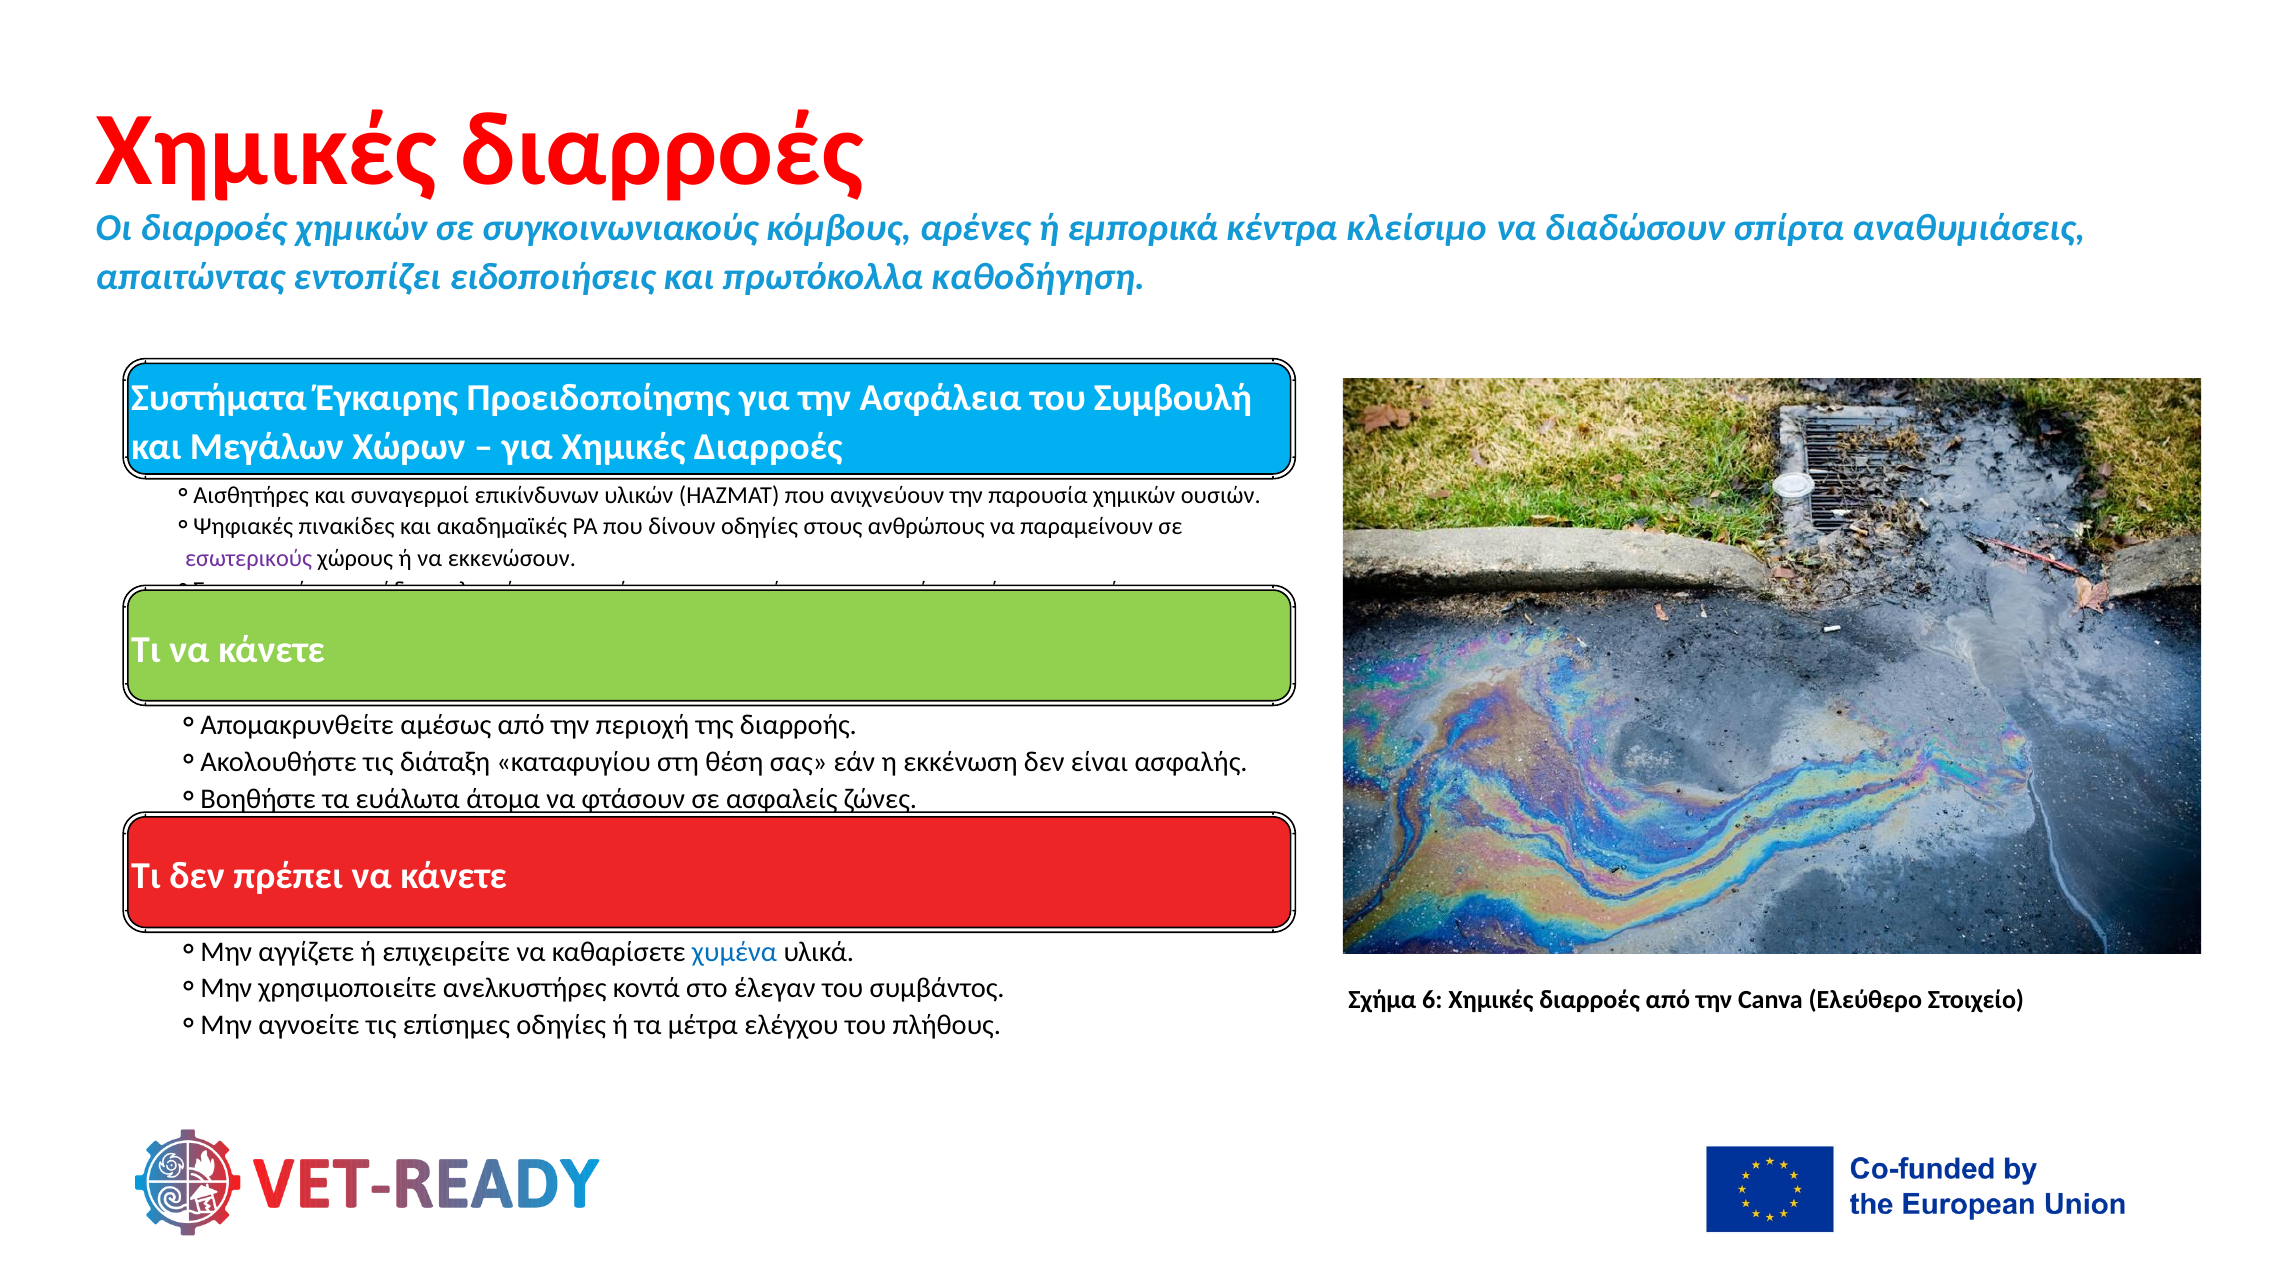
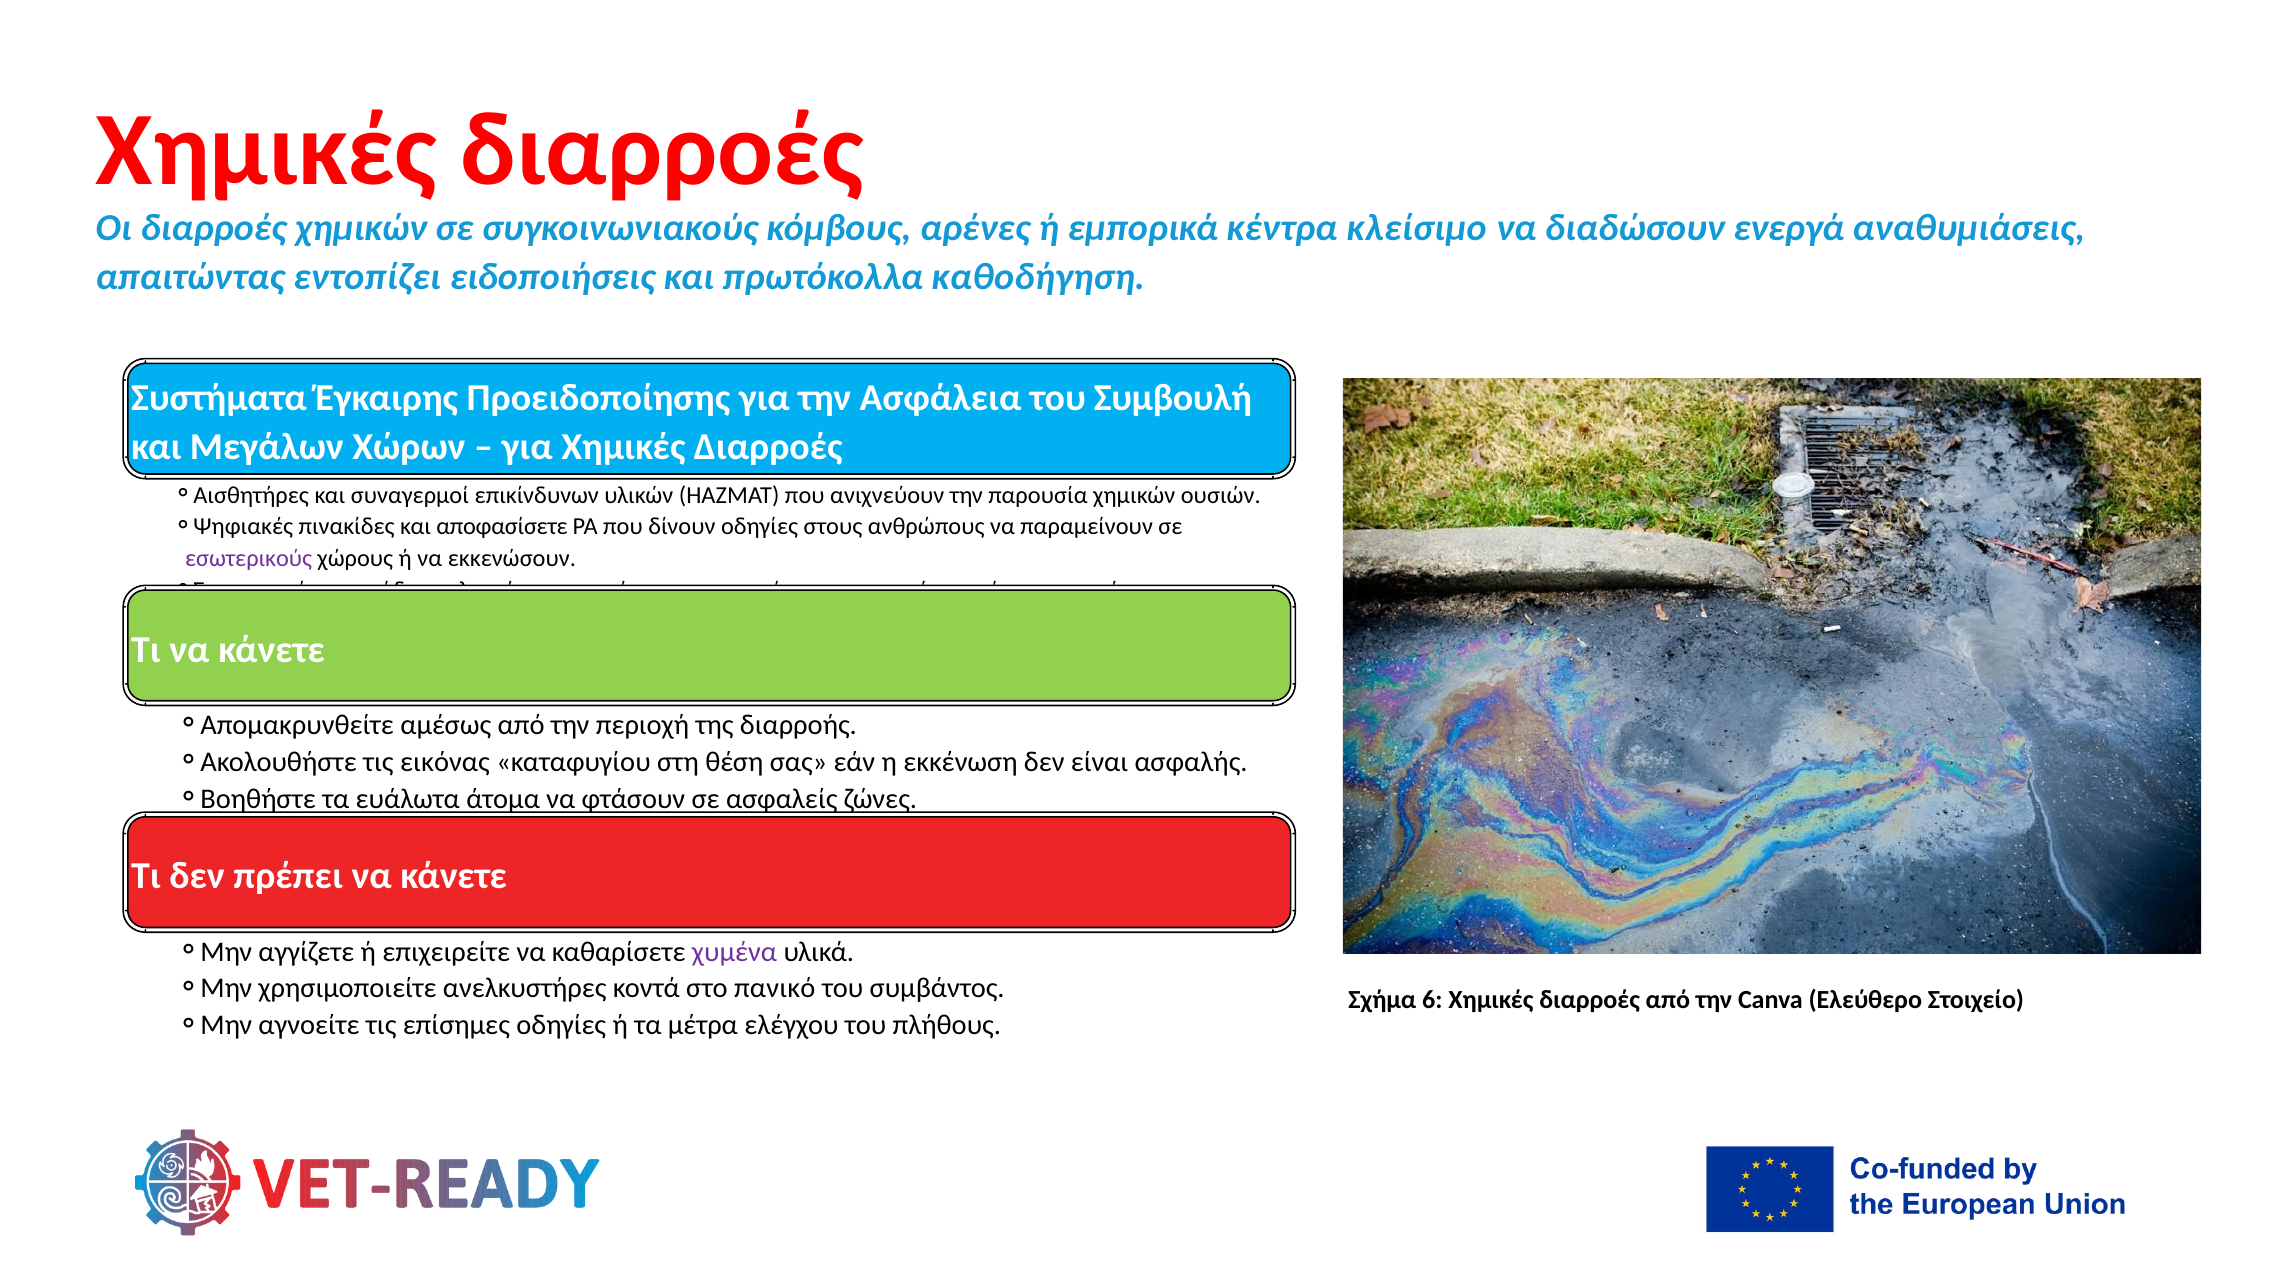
σπίρτα: σπίρτα -> ενεργά
ακαδημαϊκές: ακαδημαϊκές -> αποφασίσετε
διάταξη: διάταξη -> εικόνας
χυμένα colour: blue -> purple
έλεγαν: έλεγαν -> πανικό
